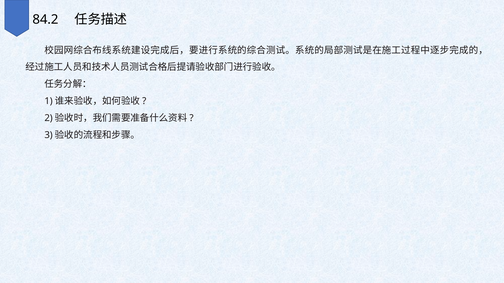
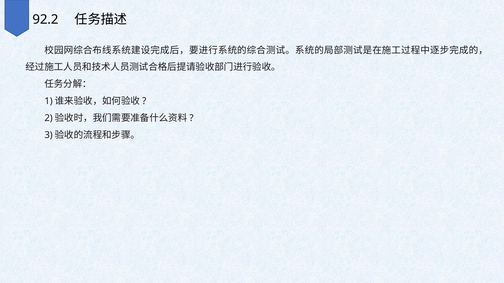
84.2: 84.2 -> 92.2
